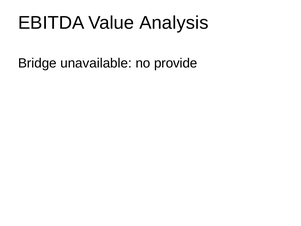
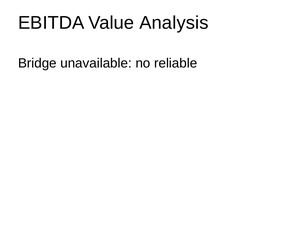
provide: provide -> reliable
